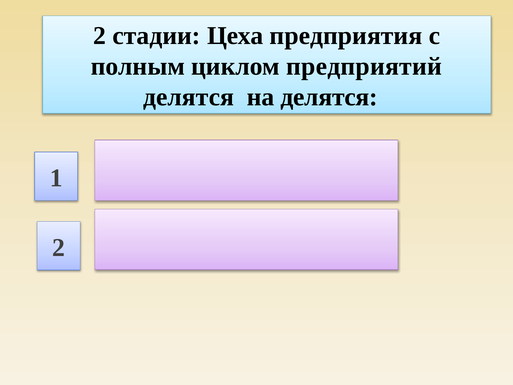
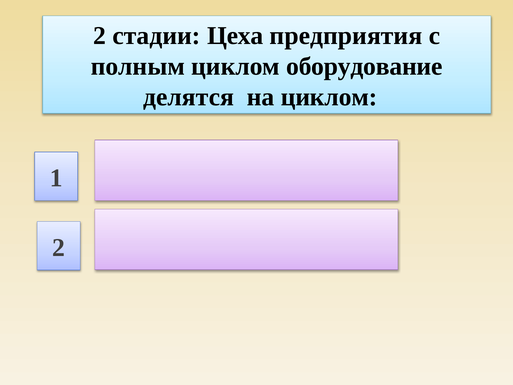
предприятий: предприятий -> оборудование
на делятся: делятся -> циклом
